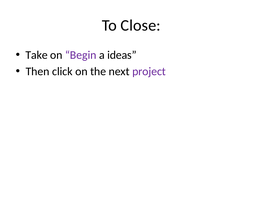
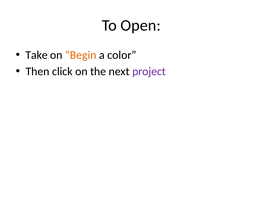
Close: Close -> Open
Begin colour: purple -> orange
ideas: ideas -> color
